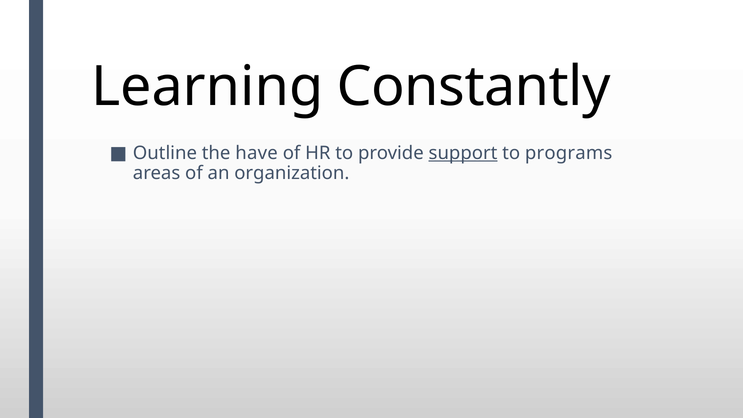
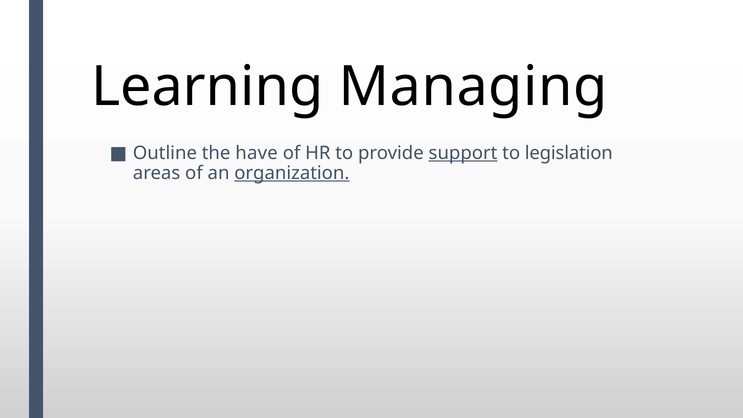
Constantly: Constantly -> Managing
programs: programs -> legislation
organization underline: none -> present
